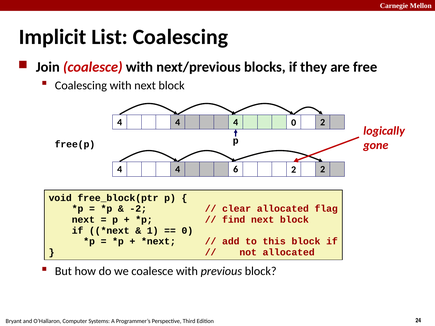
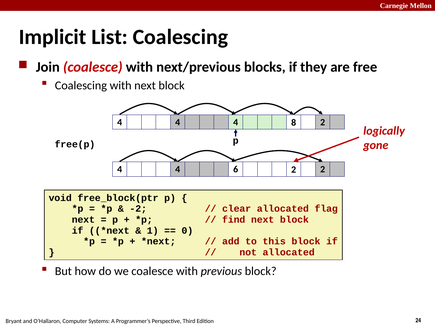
4 0: 0 -> 8
